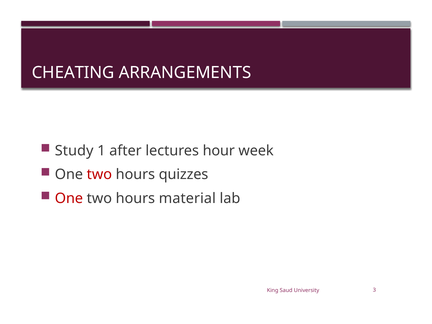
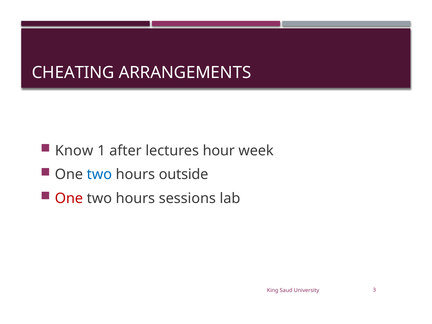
Study: Study -> Know
two at (99, 175) colour: red -> blue
quizzes: quizzes -> outside
material: material -> sessions
